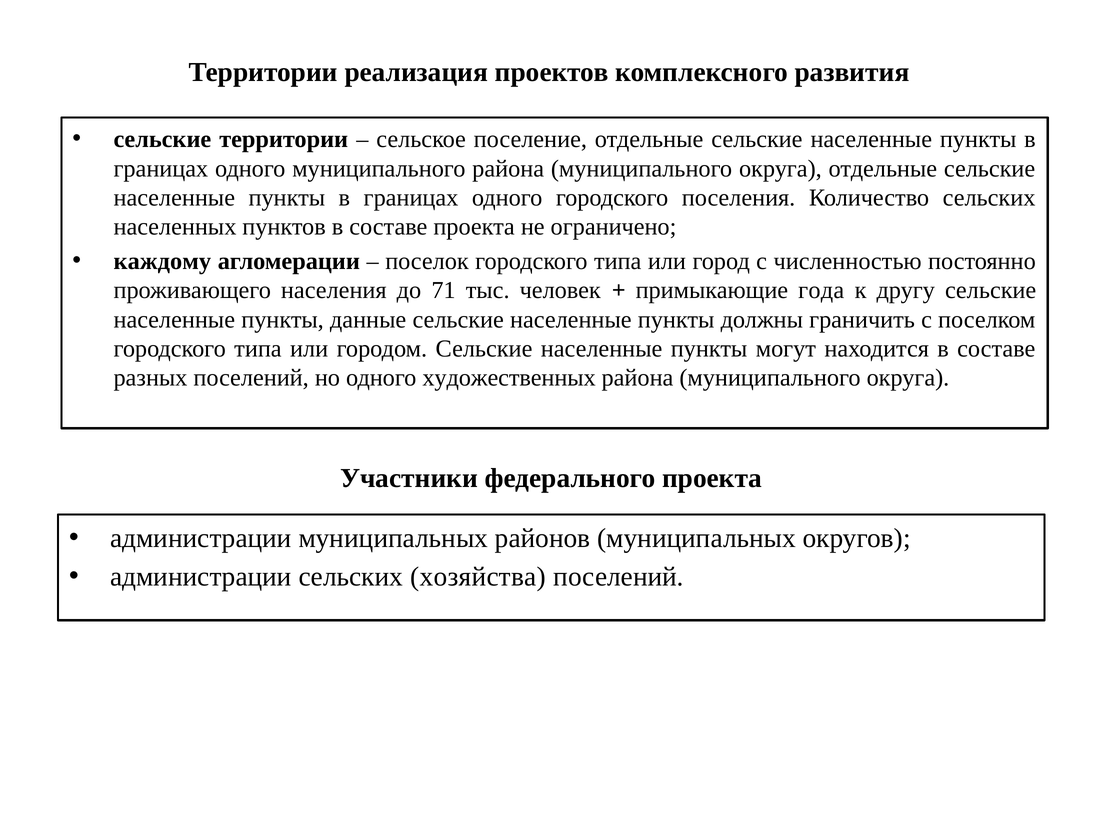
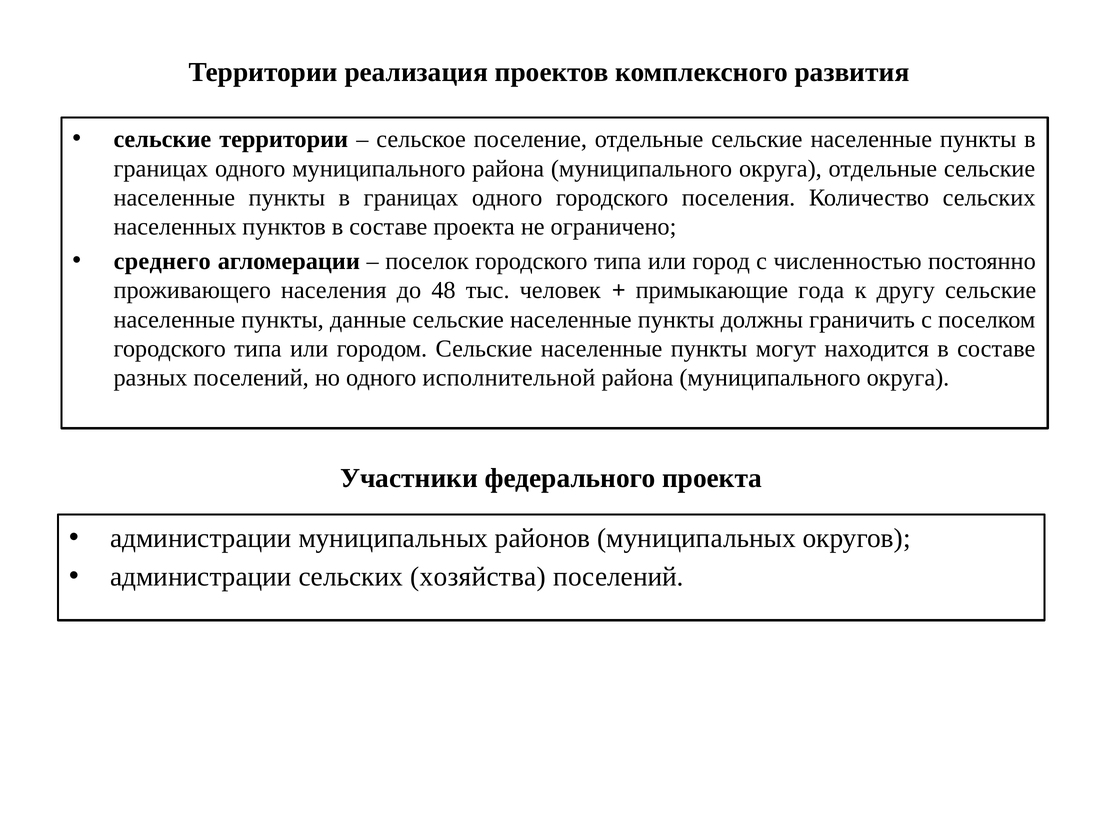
каждому: каждому -> среднего
71: 71 -> 48
художественных: художественных -> исполнительной
